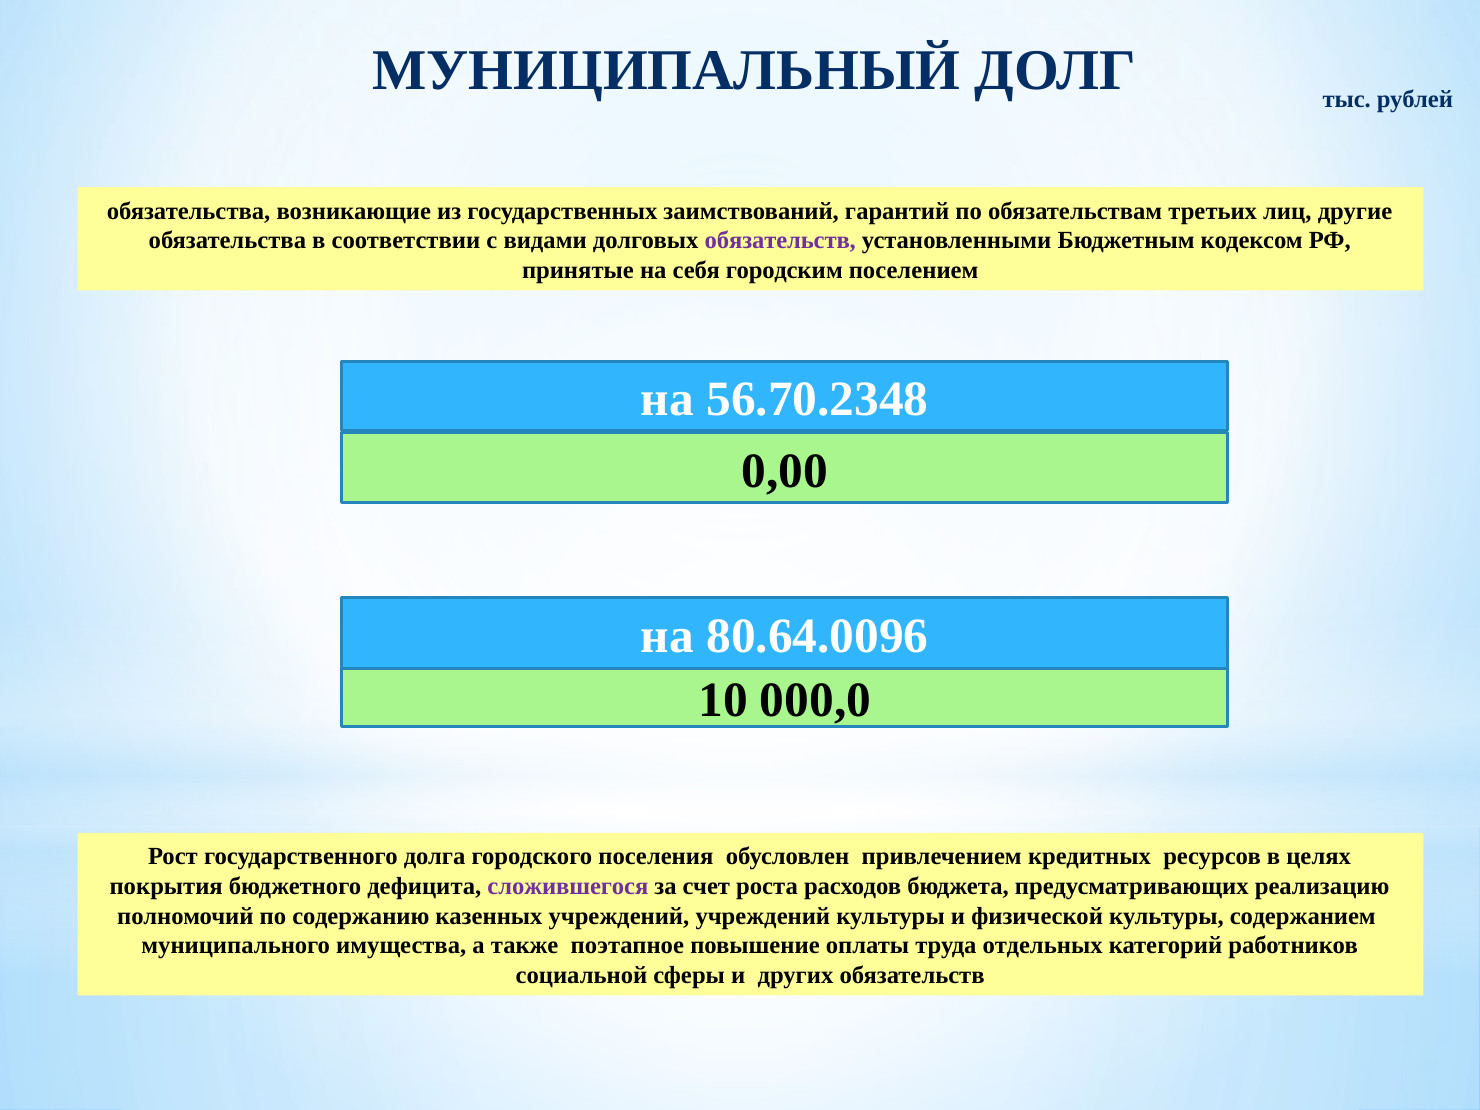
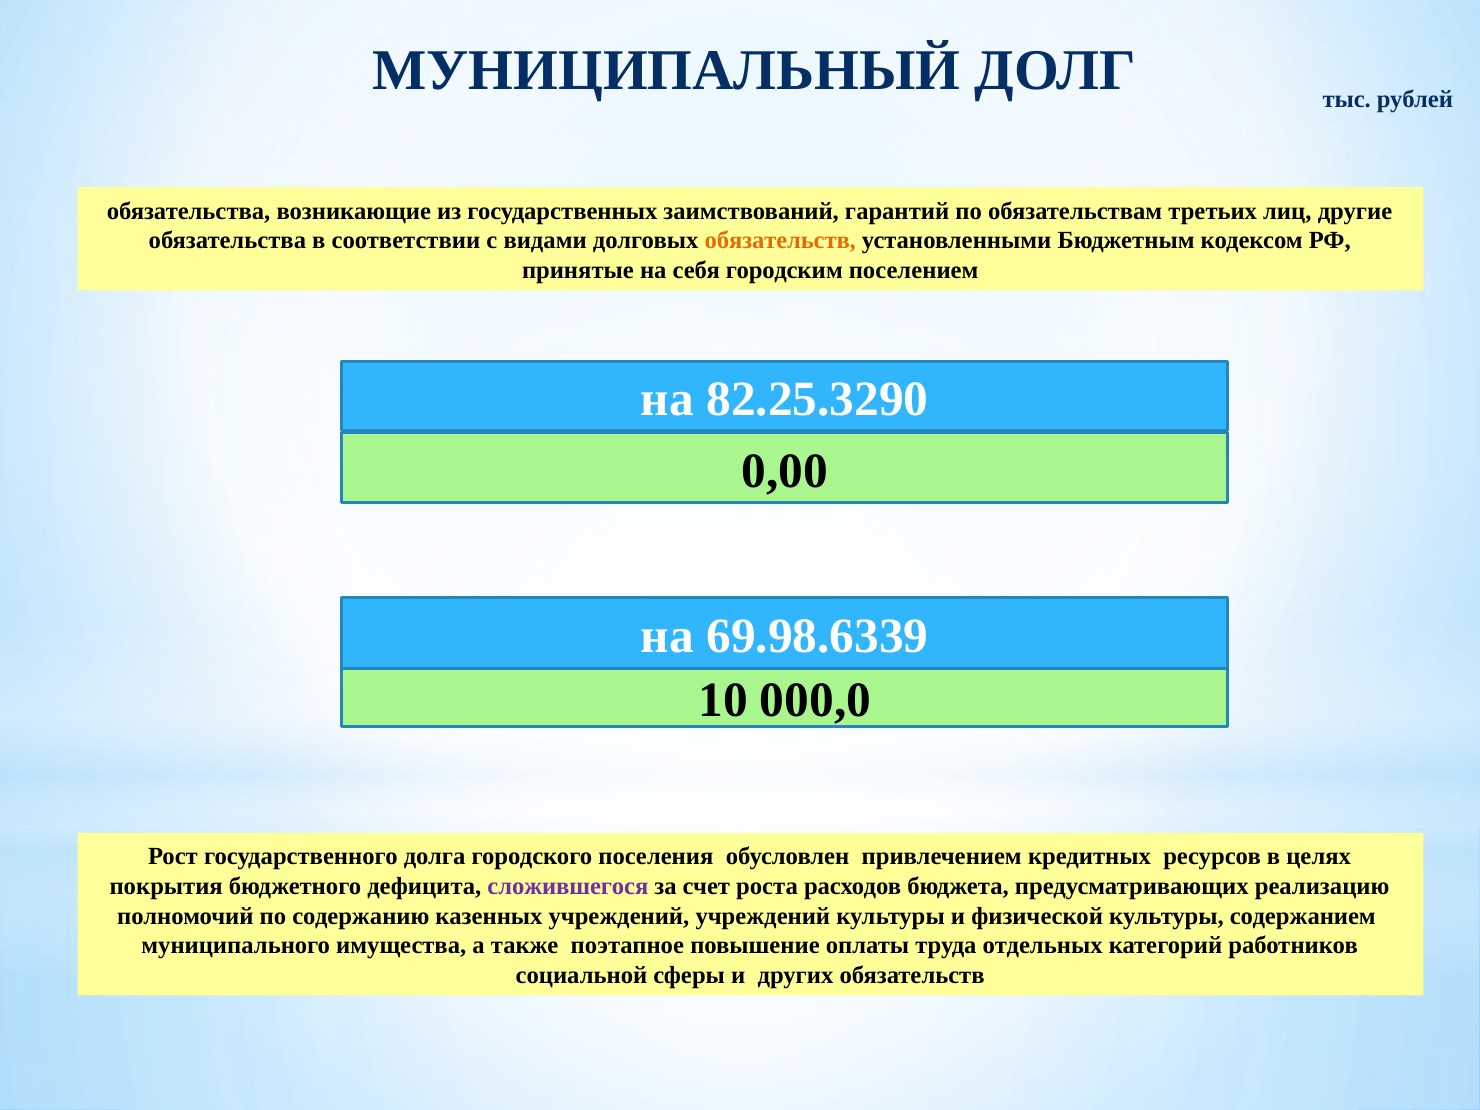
обязательств at (780, 240) colour: purple -> orange
56.70.2348: 56.70.2348 -> 82.25.3290
80.64.0096: 80.64.0096 -> 69.98.6339
